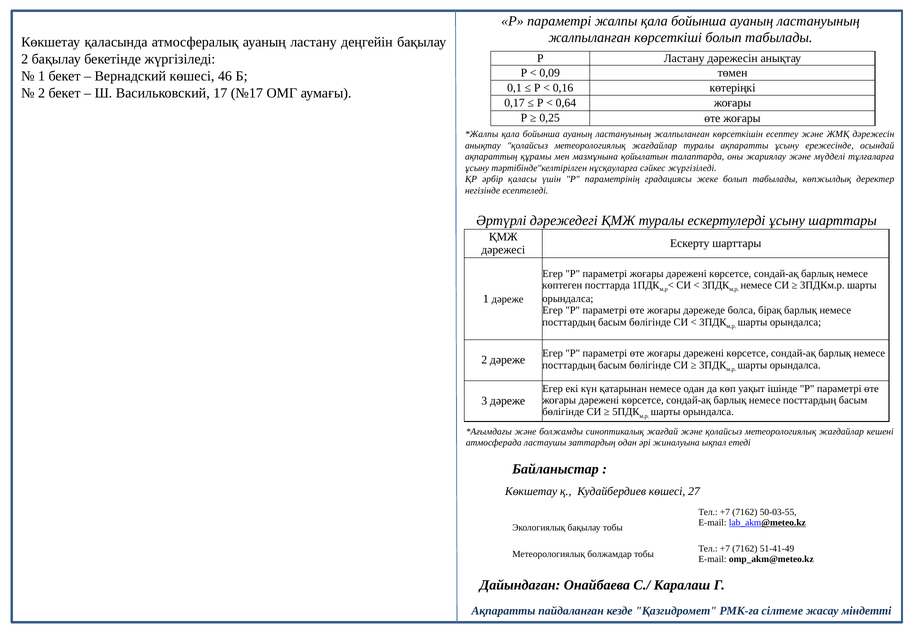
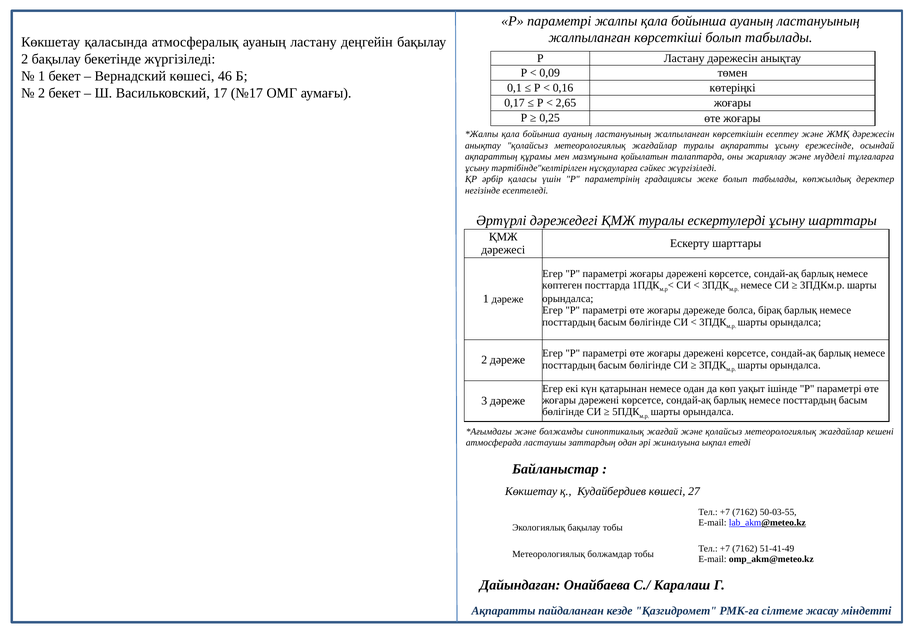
0,64: 0,64 -> 2,65
